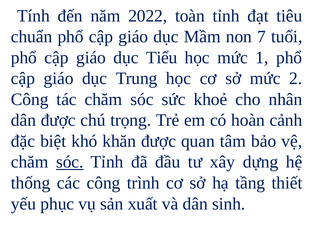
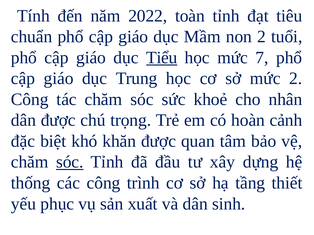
non 7: 7 -> 2
Tiểu underline: none -> present
1: 1 -> 7
